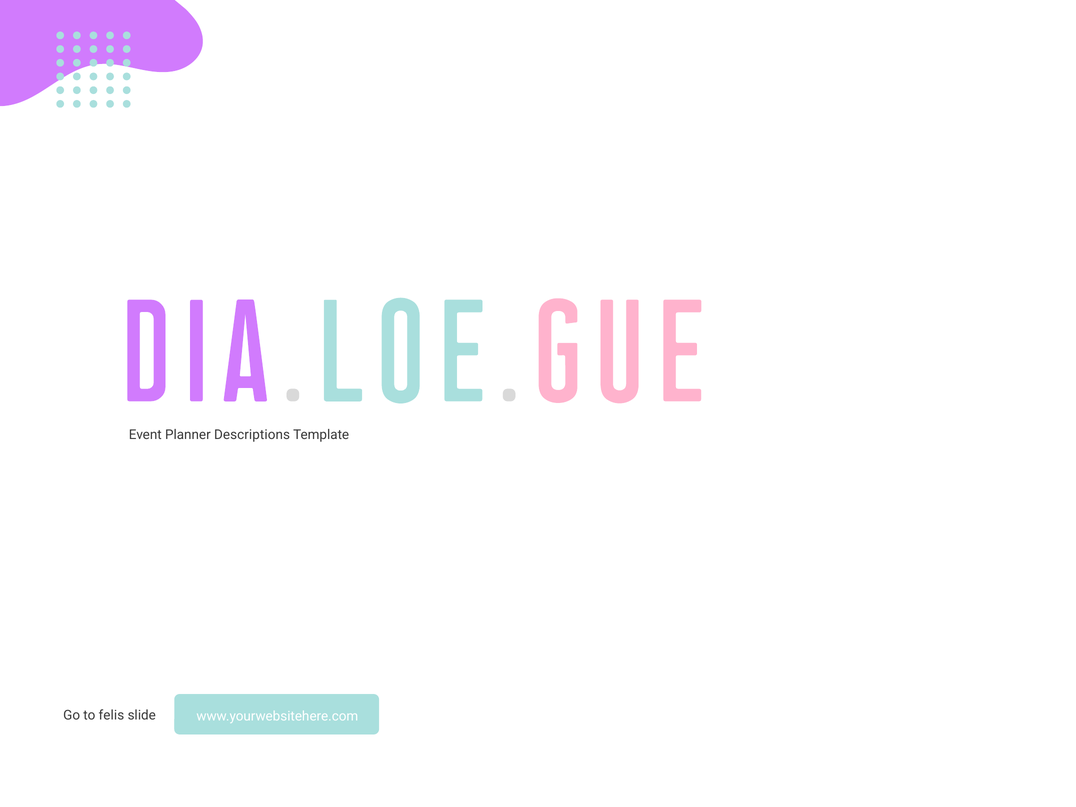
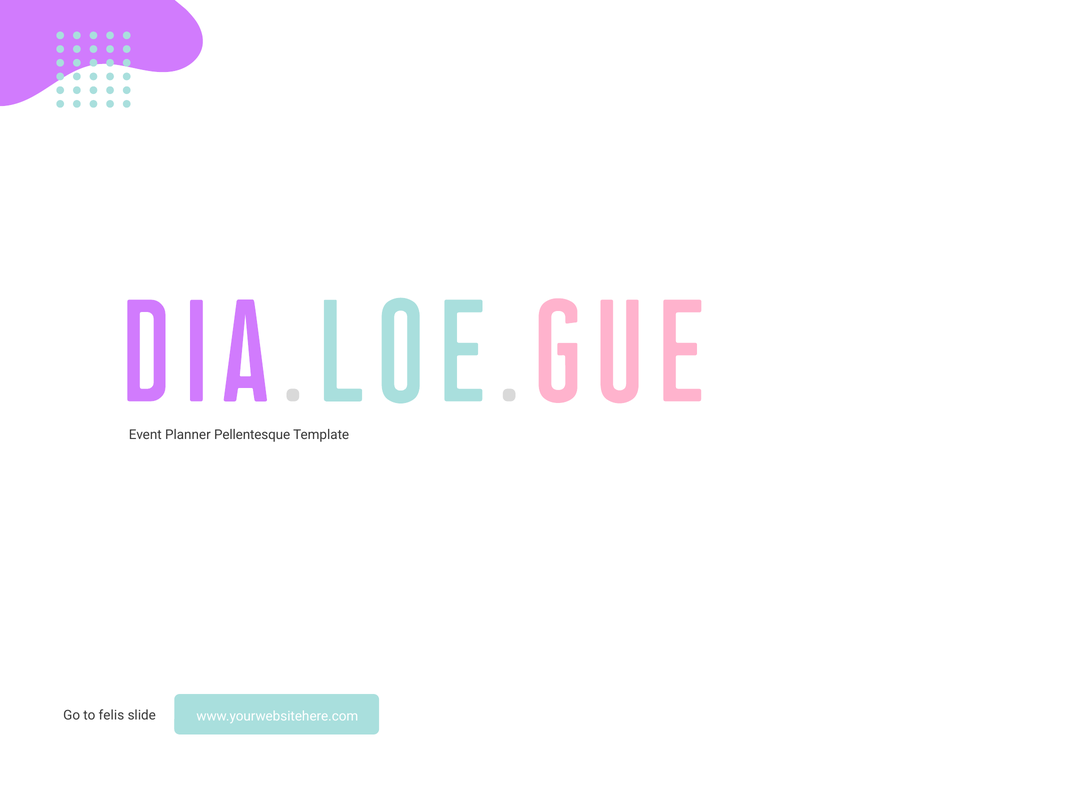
Descriptions: Descriptions -> Pellentesque
